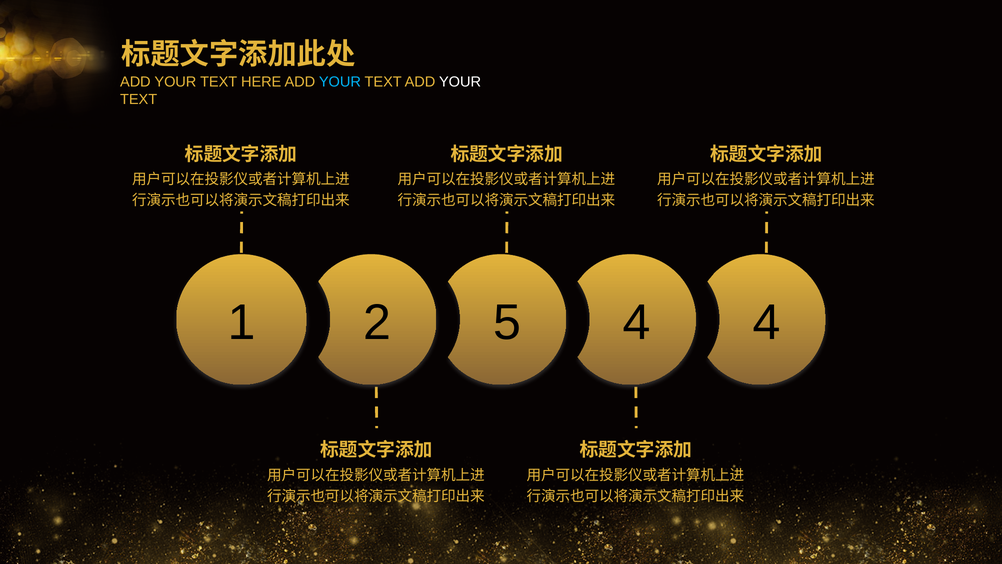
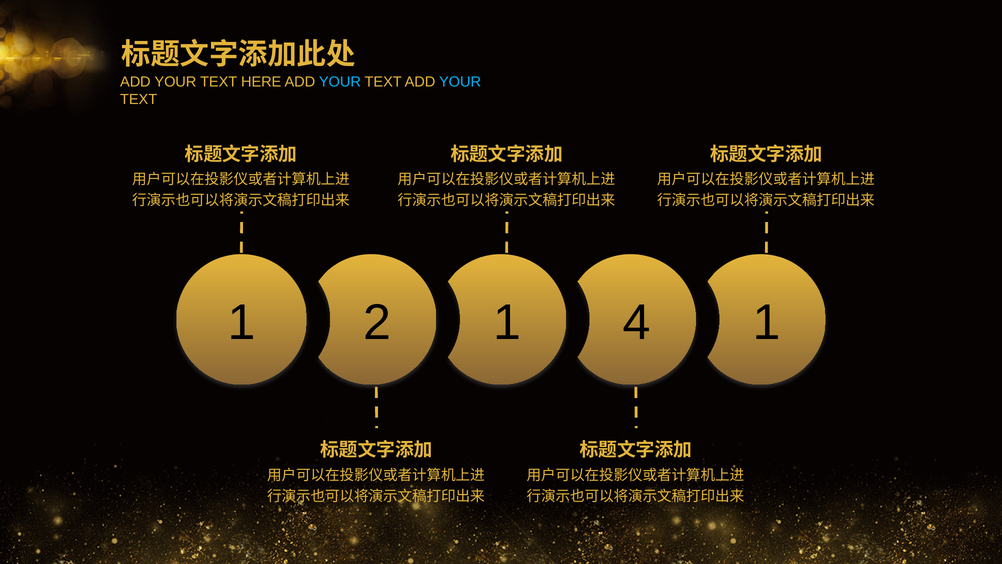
YOUR at (460, 82) colour: white -> light blue
2 5: 5 -> 1
4 4: 4 -> 1
